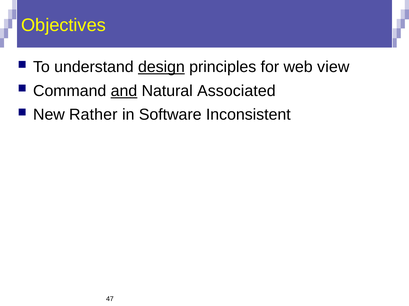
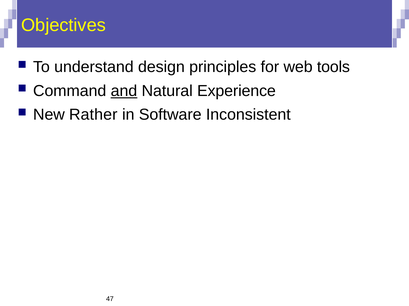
design underline: present -> none
view: view -> tools
Associated: Associated -> Experience
